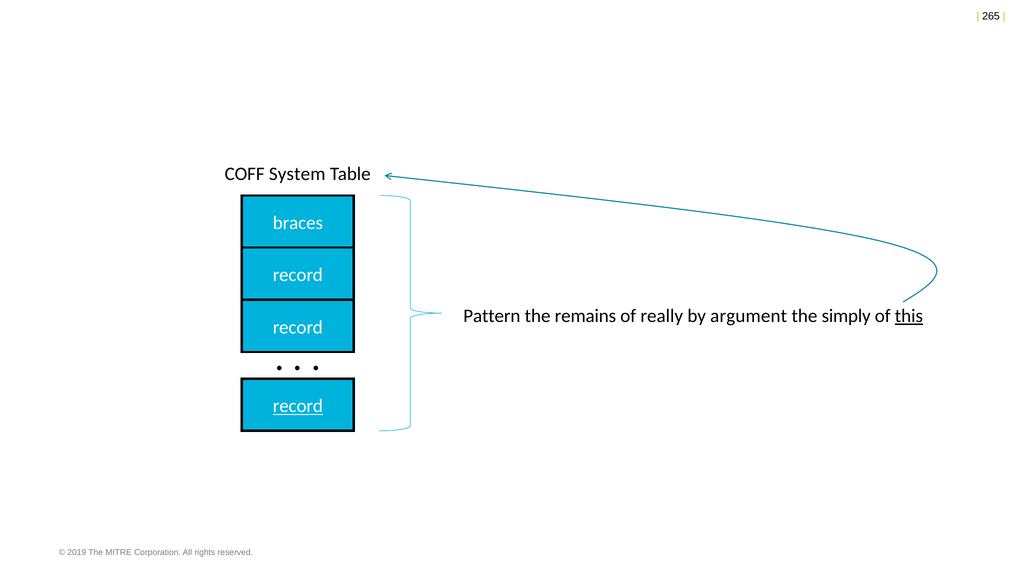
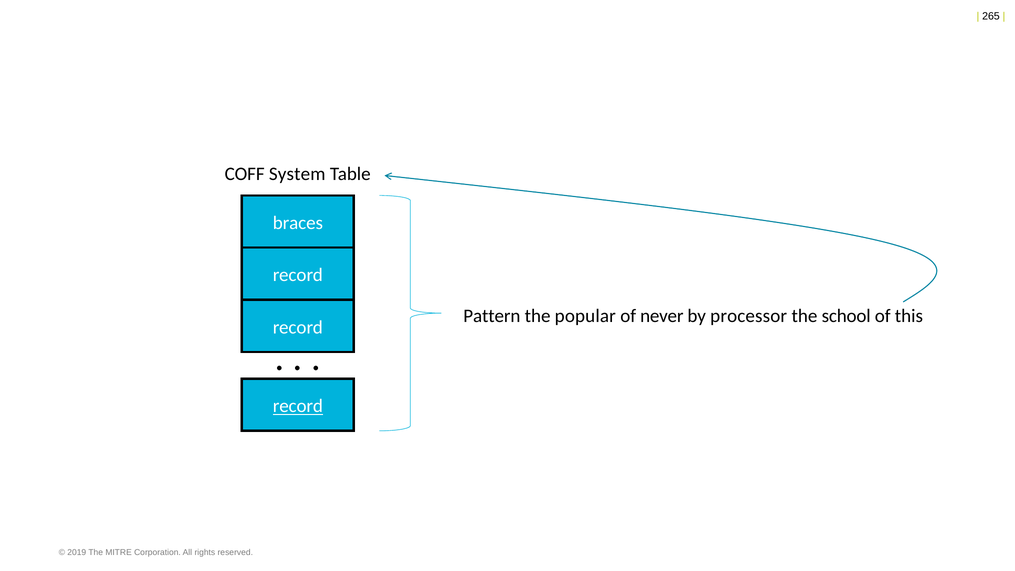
remains: remains -> popular
really: really -> never
argument: argument -> processor
simply: simply -> school
this underline: present -> none
